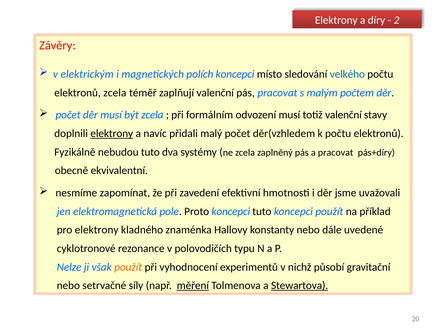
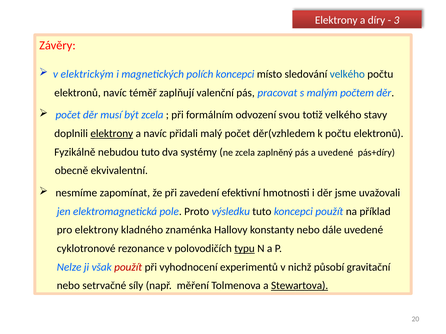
2: 2 -> 3
elektronů zcela: zcela -> navíc
odvození musí: musí -> svou
totiž valenční: valenční -> velkého
a pracovat: pracovat -> uvedené
Proto koncepci: koncepci -> výsledku
typu underline: none -> present
použít at (128, 267) colour: orange -> red
měření underline: present -> none
